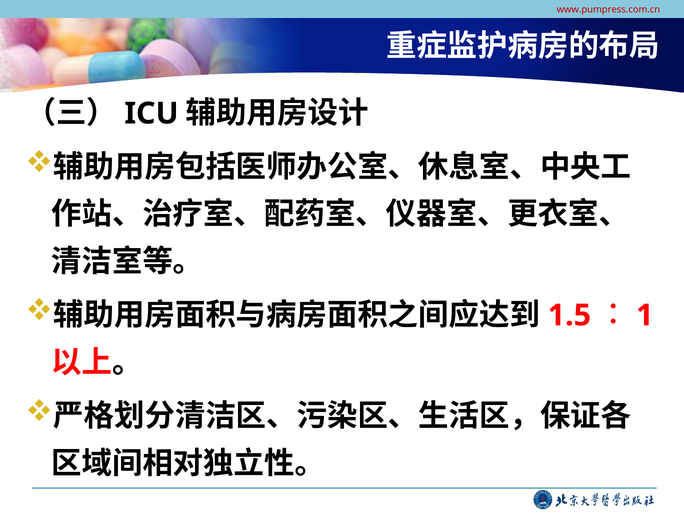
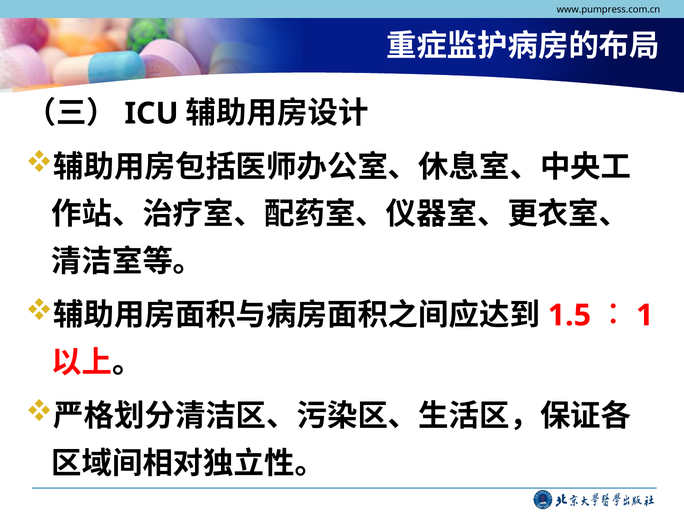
www.pumpress.com.cn colour: red -> black
